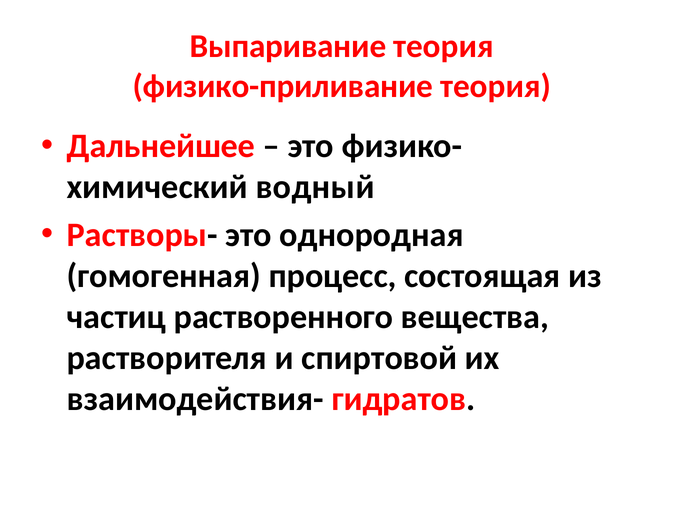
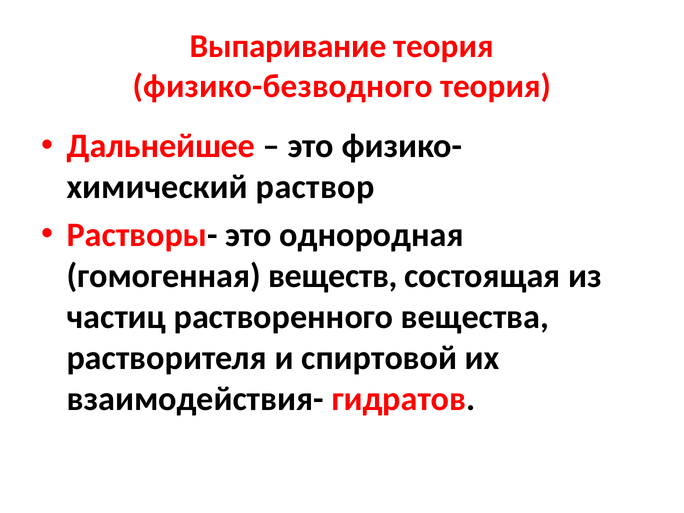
физико-приливание: физико-приливание -> физико-безводного
водный: водный -> раствор
процесс: процесс -> веществ
